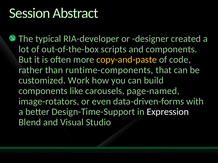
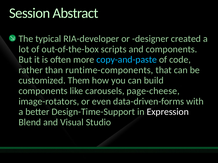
copy-and-paste colour: yellow -> light blue
Work: Work -> Them
page-named: page-named -> page-cheese
